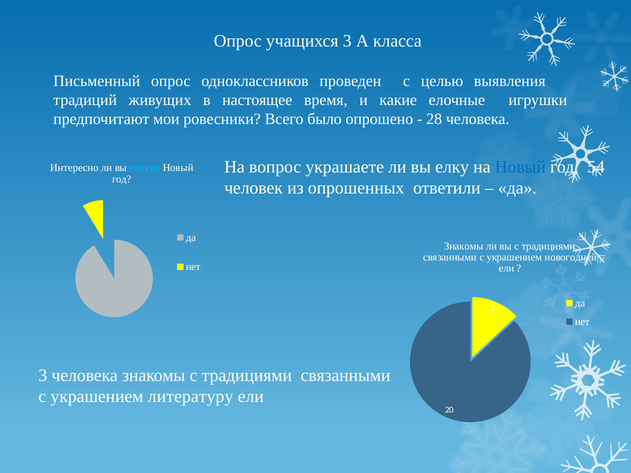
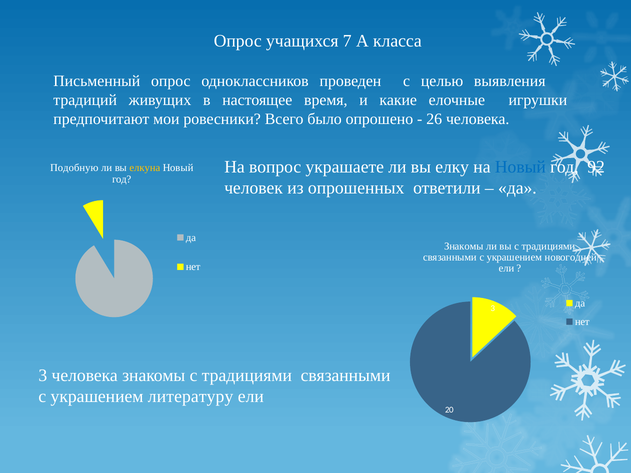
учащихся 3: 3 -> 7
28: 28 -> 26
54: 54 -> 92
Интересно: Интересно -> Подобную
елкуна colour: light blue -> yellow
